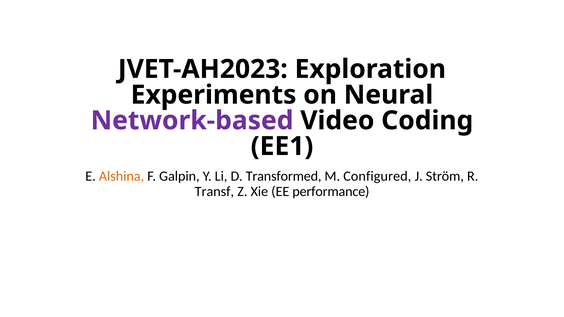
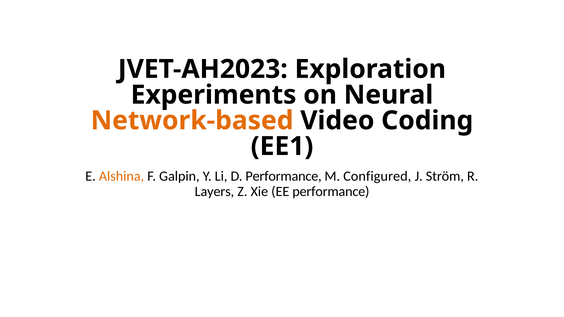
Network-based colour: purple -> orange
D Transformed: Transformed -> Performance
Transf: Transf -> Layers
